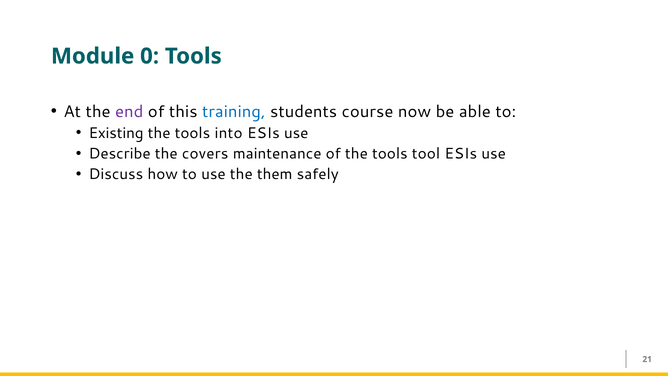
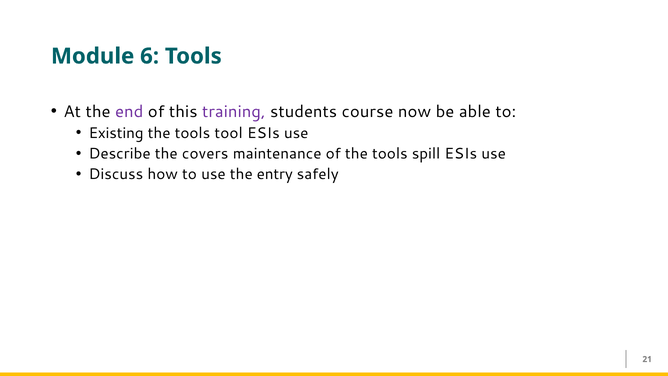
0: 0 -> 6
training colour: blue -> purple
into: into -> tool
tool: tool -> spill
them: them -> entry
